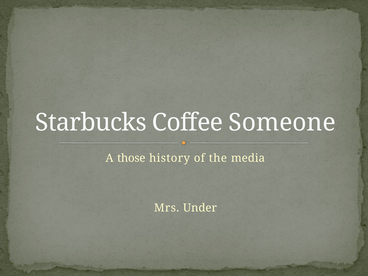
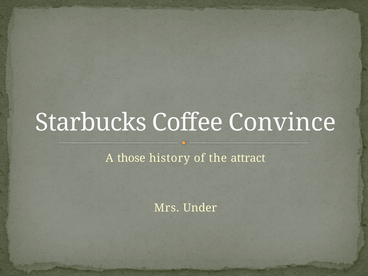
Someone: Someone -> Convince
media: media -> attract
